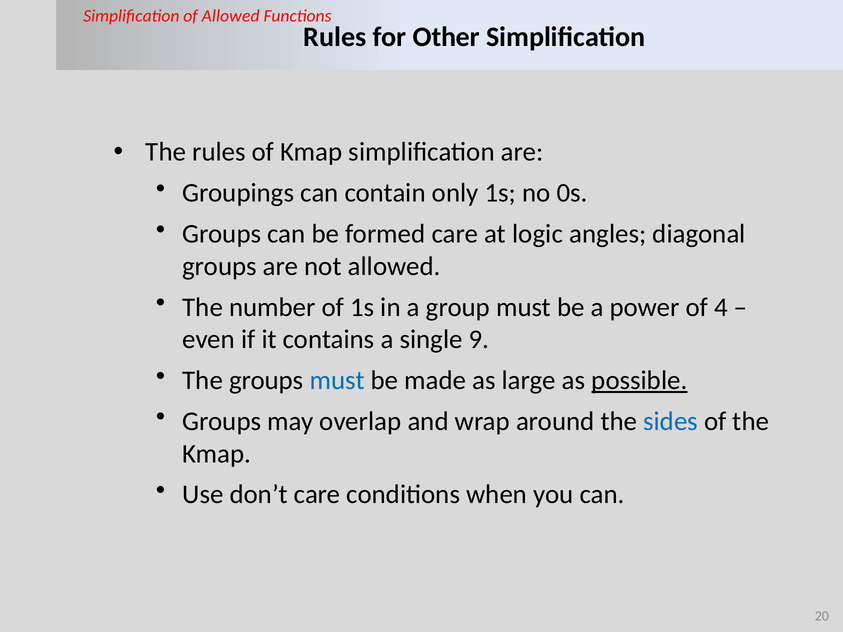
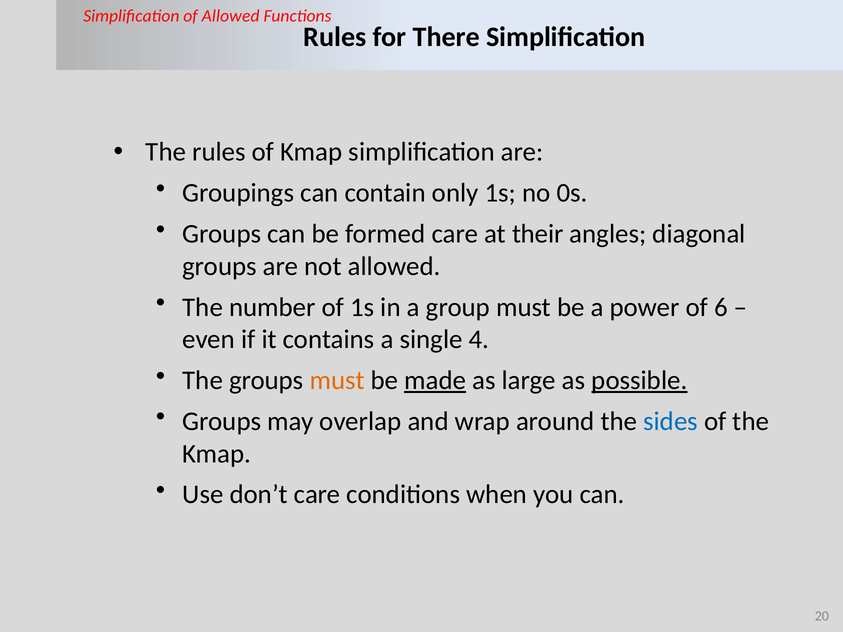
Other: Other -> There
logic: logic -> their
4: 4 -> 6
9: 9 -> 4
must at (337, 381) colour: blue -> orange
made underline: none -> present
